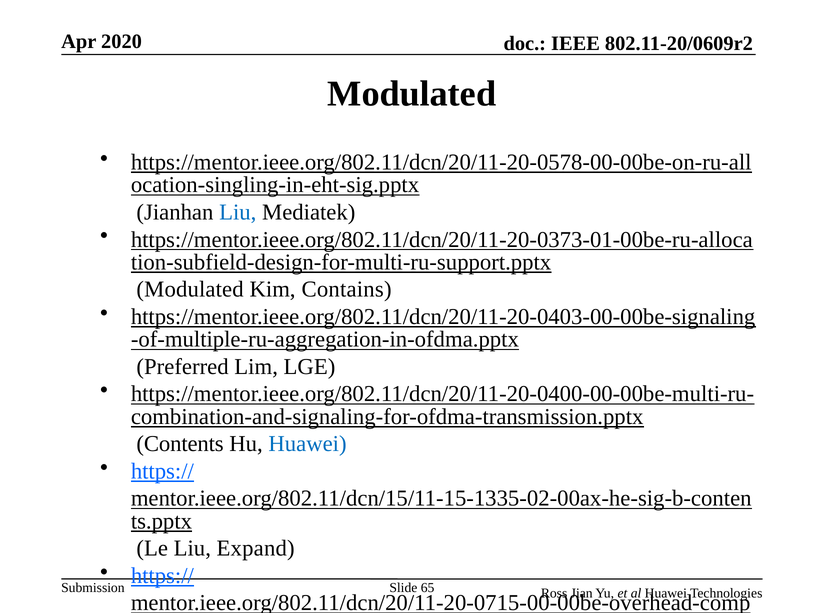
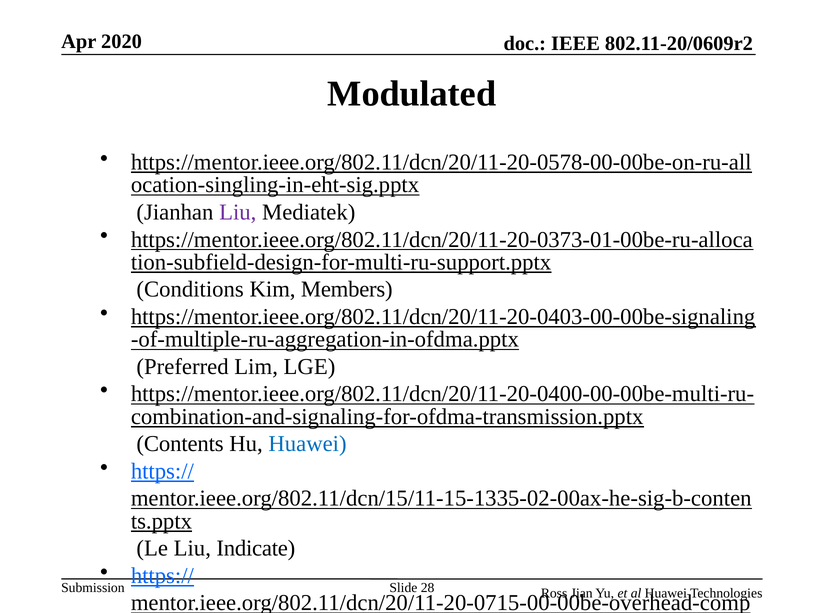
Liu at (238, 212) colour: blue -> purple
Modulated at (190, 289): Modulated -> Conditions
Contains: Contains -> Members
Expand: Expand -> Indicate
65: 65 -> 28
